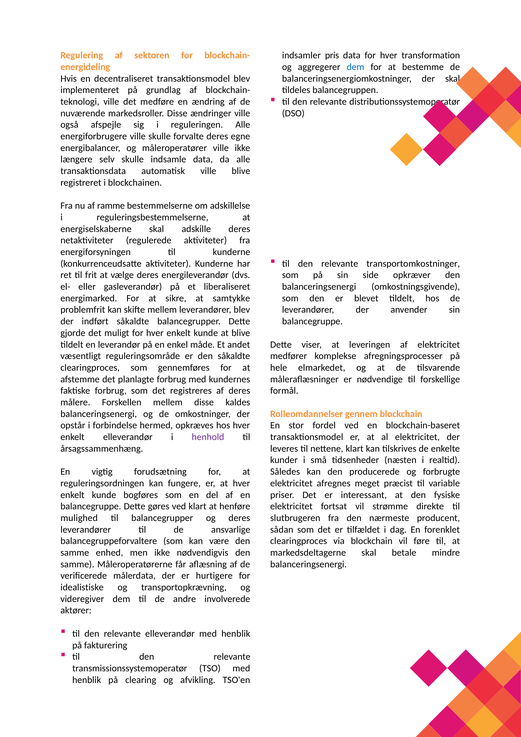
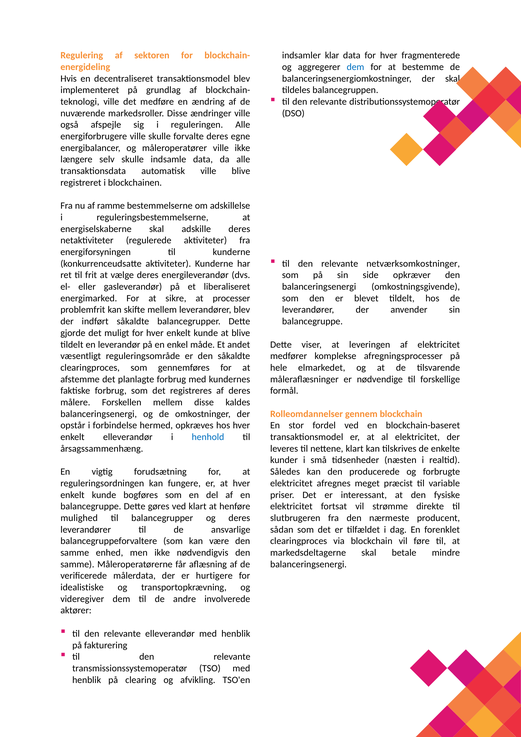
pris: pris -> klar
transformation: transformation -> fragmenterede
transportomkostninger: transportomkostninger -> netværksomkostninger
samtykke: samtykke -> processer
henhold colour: purple -> blue
